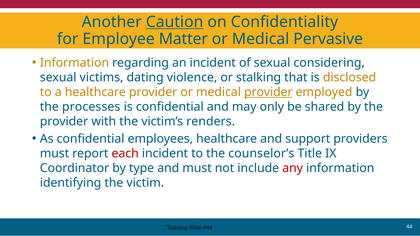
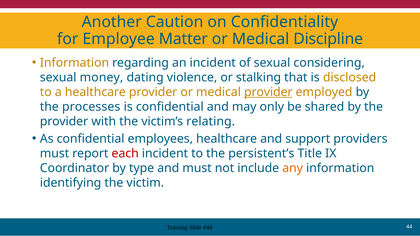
Caution underline: present -> none
Pervasive: Pervasive -> Discipline
victims: victims -> money
renders: renders -> relating
counselor’s: counselor’s -> persistent’s
any colour: red -> orange
